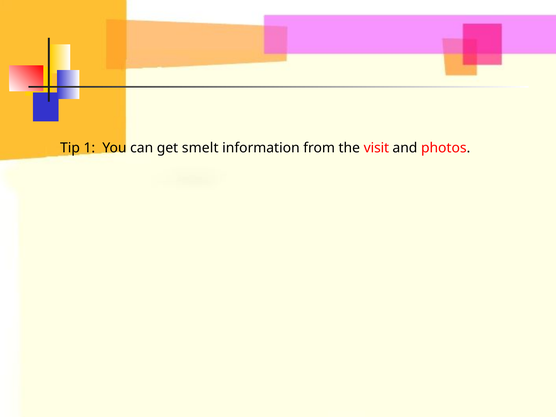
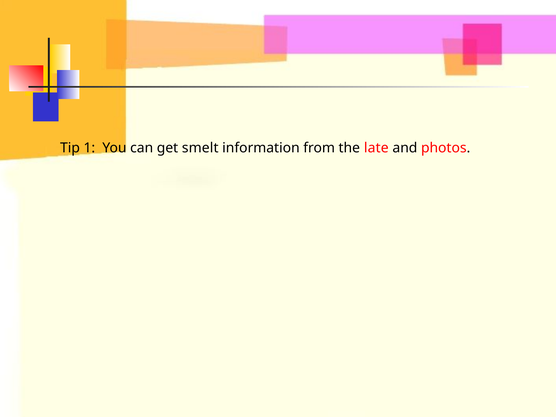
visit: visit -> late
